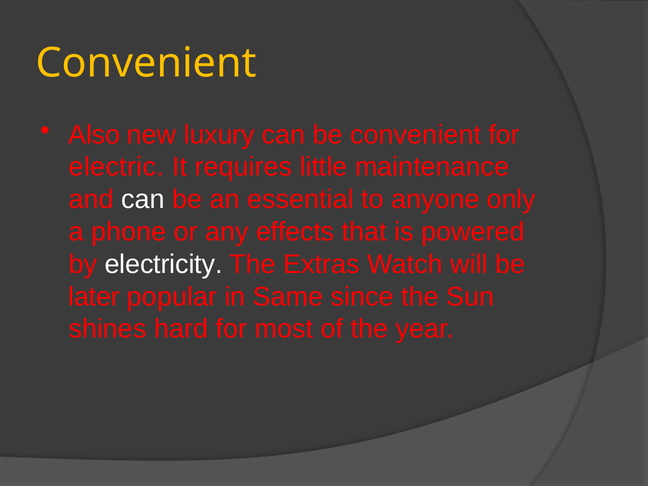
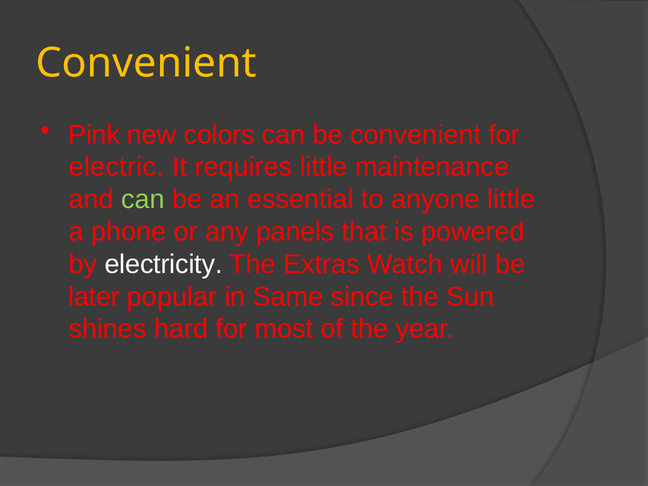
Also: Also -> Pink
luxury: luxury -> colors
can at (143, 199) colour: white -> light green
anyone only: only -> little
effects: effects -> panels
